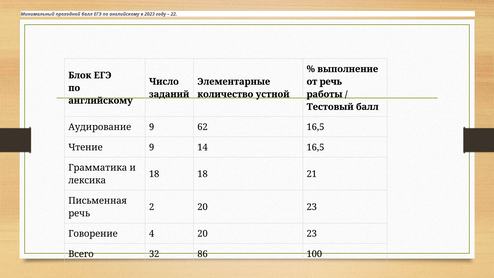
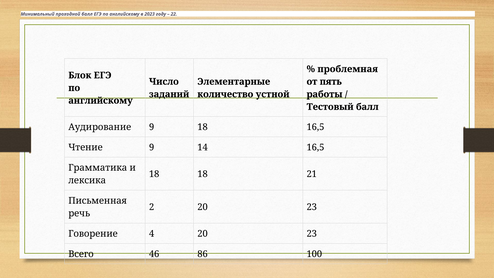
выполнение: выполнение -> проблемная
от речь: речь -> пять
9 62: 62 -> 18
32: 32 -> 46
